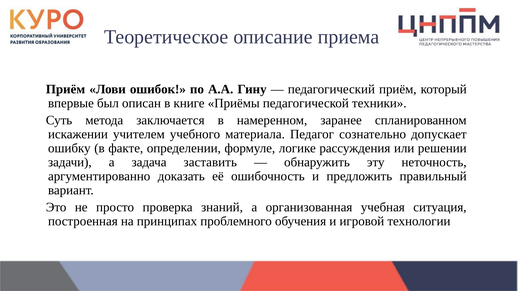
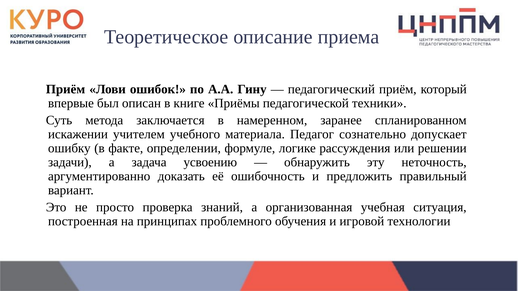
заставить: заставить -> усвоению
